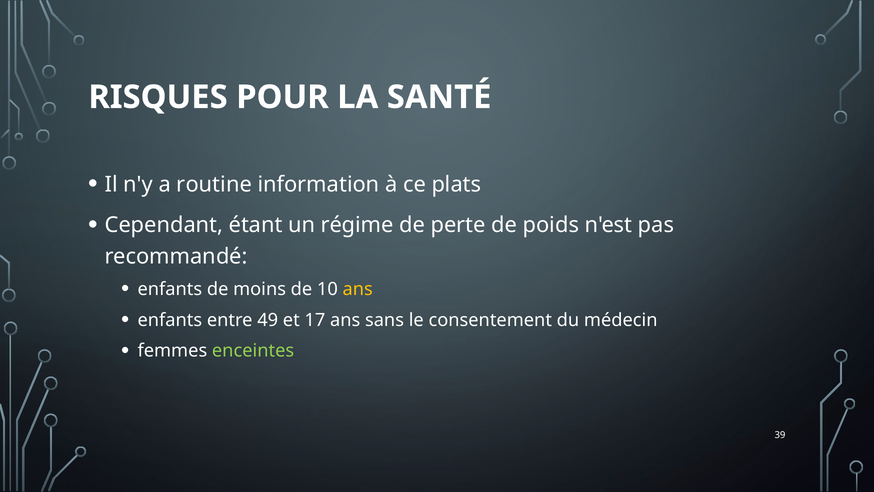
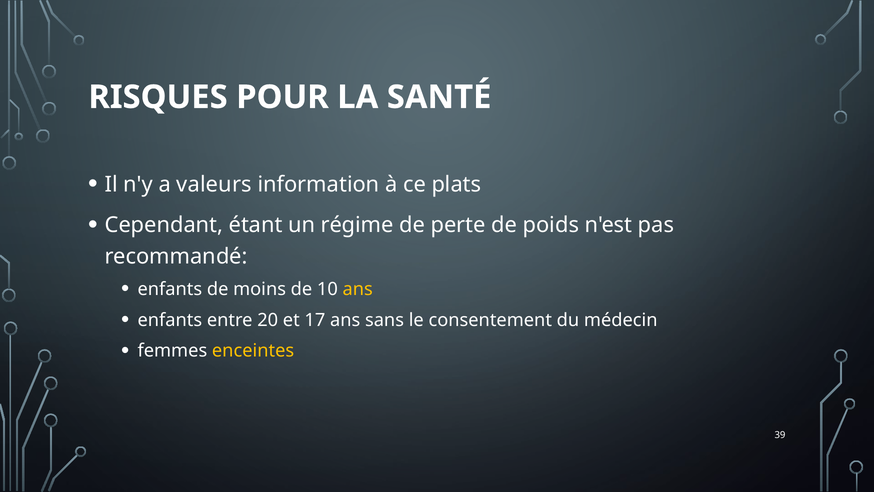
routine: routine -> valeurs
49: 49 -> 20
enceintes colour: light green -> yellow
